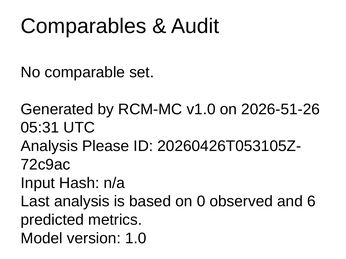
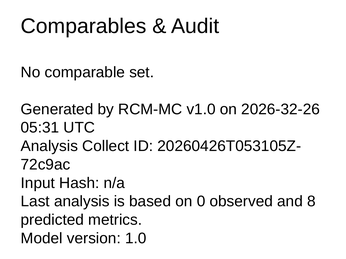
2026-51-26: 2026-51-26 -> 2026-32-26
Please: Please -> Collect
6: 6 -> 8
